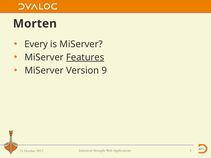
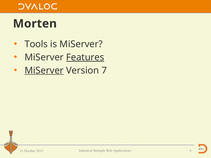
Every: Every -> Tools
MiServer at (44, 71) underline: none -> present
9: 9 -> 7
